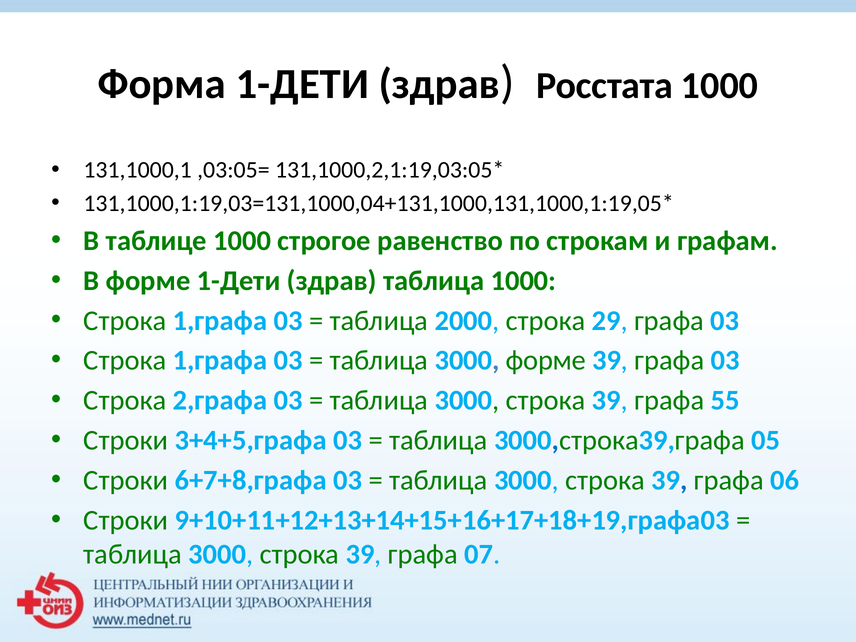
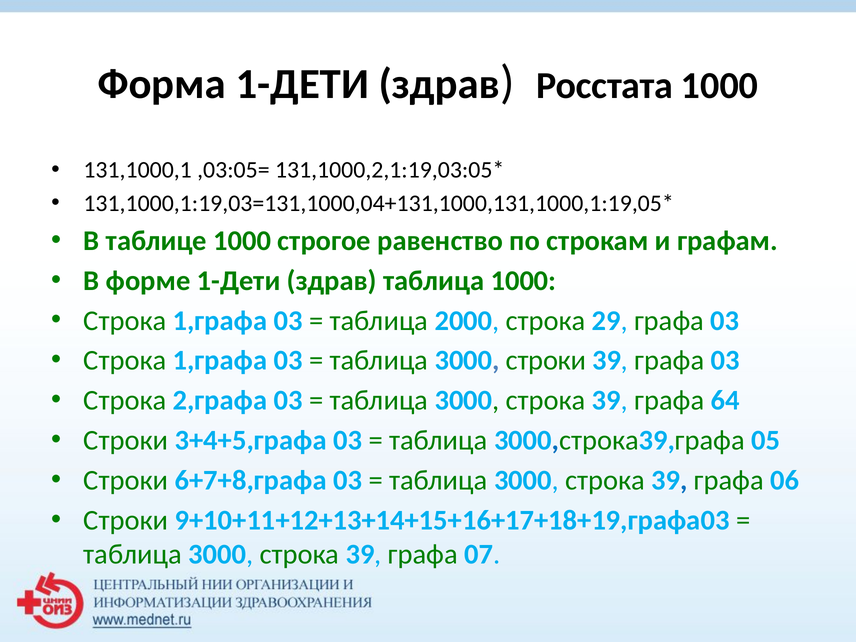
3000 форме: форме -> строки
55: 55 -> 64
